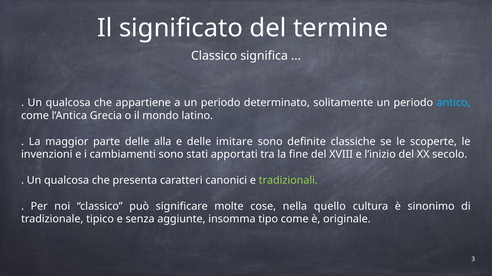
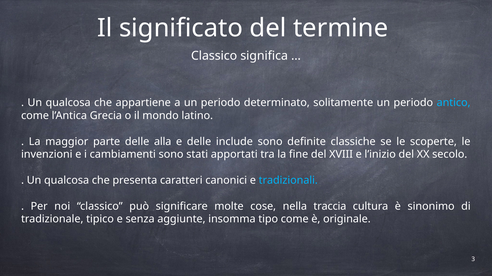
imitare: imitare -> include
tradizionali colour: light green -> light blue
quello: quello -> traccia
